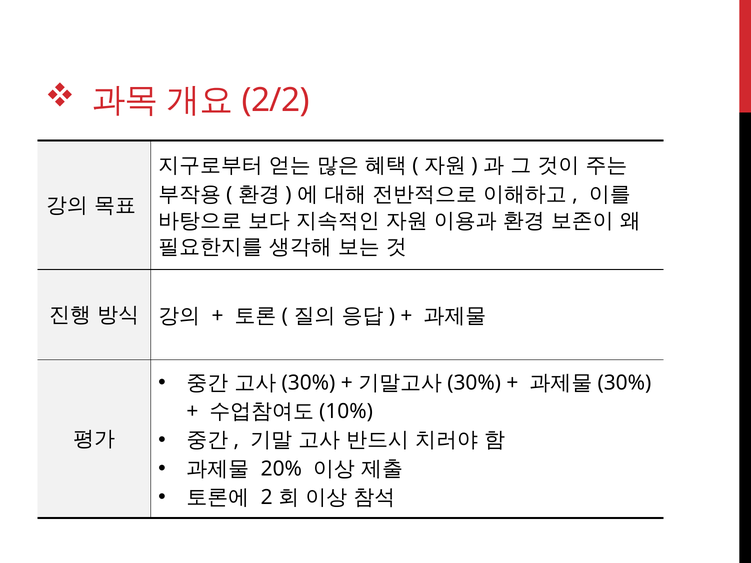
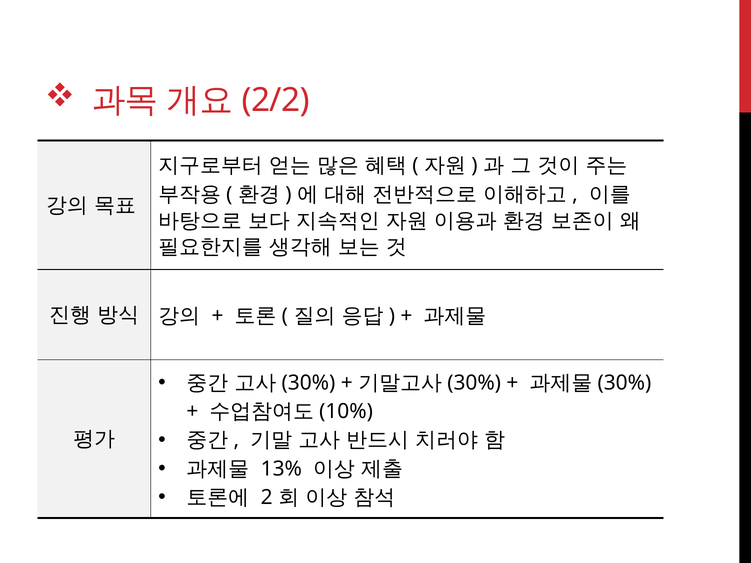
20%: 20% -> 13%
